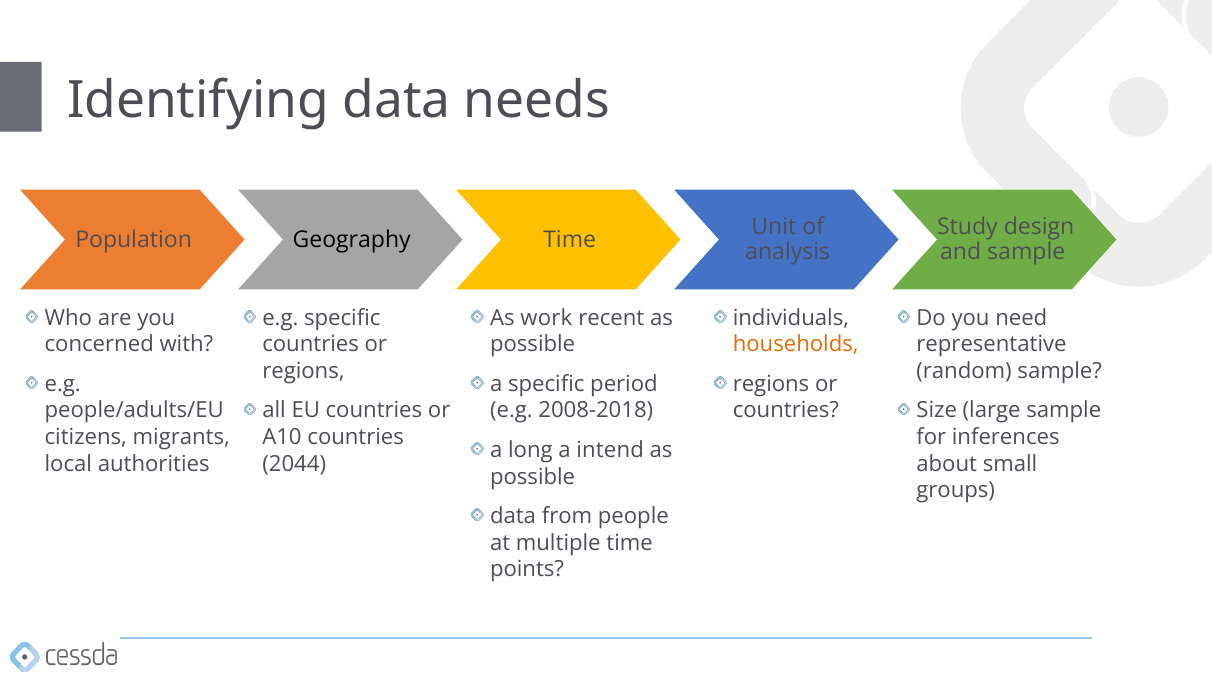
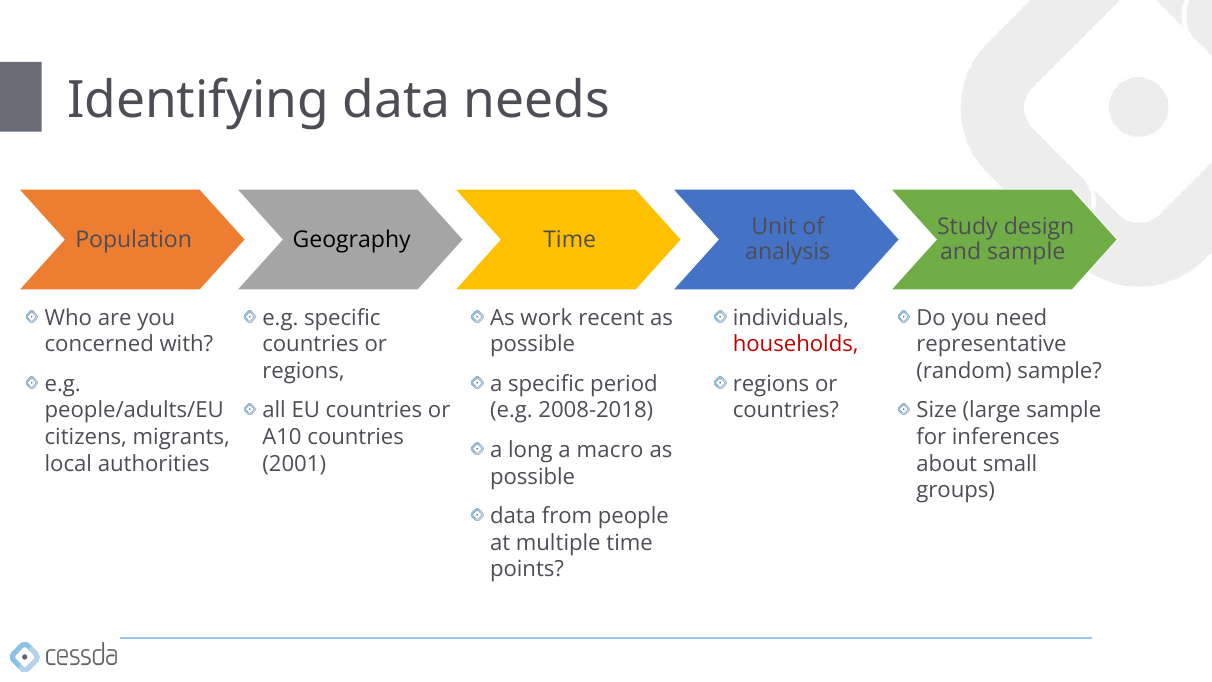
households colour: orange -> red
intend: intend -> macro
2044: 2044 -> 2001
